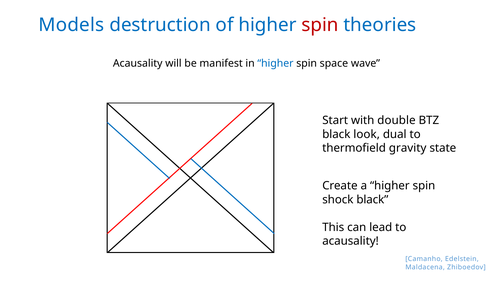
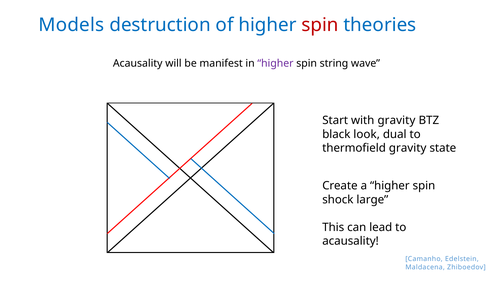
higher at (275, 63) colour: blue -> purple
space: space -> string
with double: double -> gravity
shock black: black -> large
